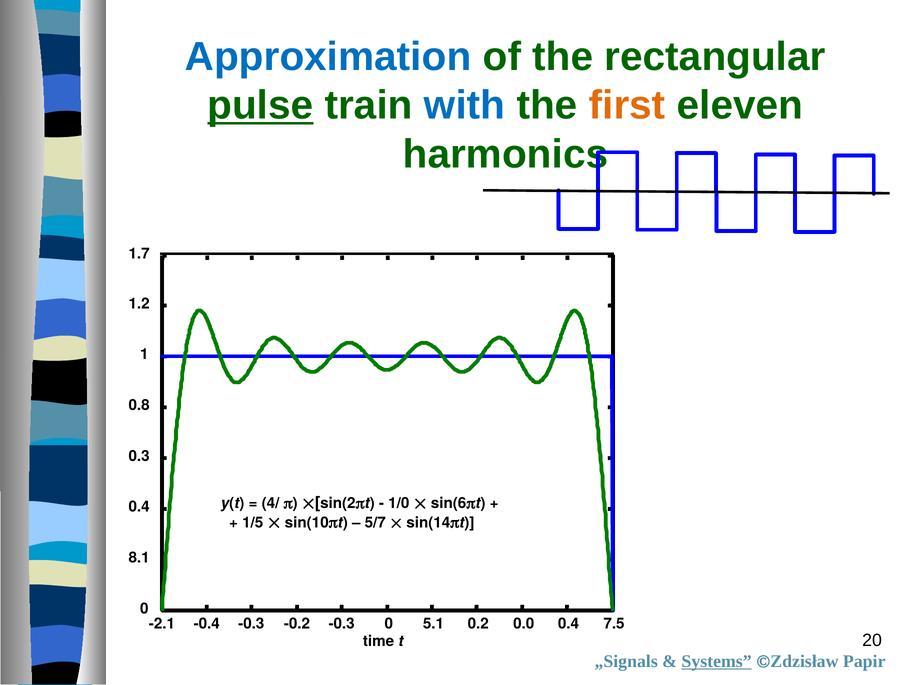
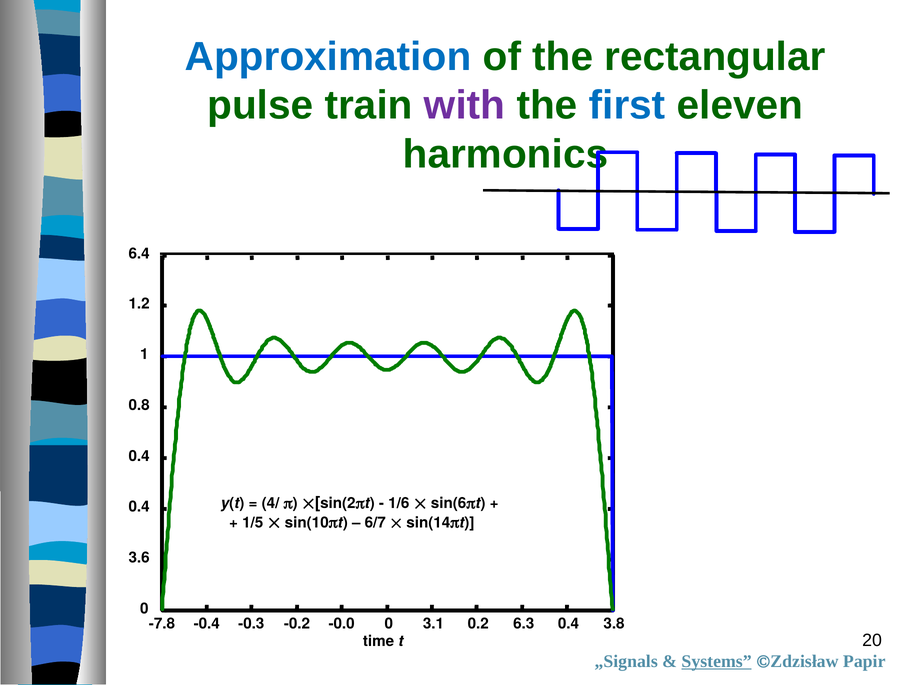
pulse underline: present -> none
with colour: blue -> purple
first colour: orange -> blue
1.7: 1.7 -> 6.4
0.3 at (139, 456): 0.3 -> 0.4
1/0: 1/0 -> 1/6
5/7: 5/7 -> 6/7
8.1: 8.1 -> 3.6
-2.1: -2.1 -> -7.8
-0.2 -0.3: -0.3 -> -0.0
5.1: 5.1 -> 3.1
0.0: 0.0 -> 6.3
7.5: 7.5 -> 3.8
